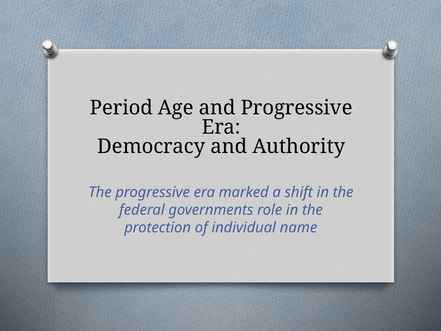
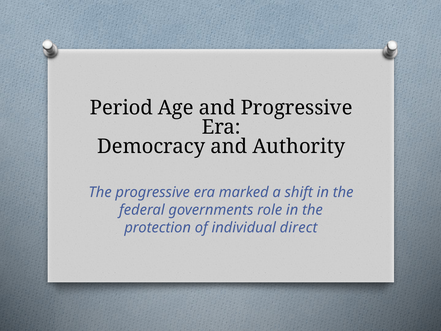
name: name -> direct
